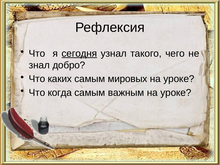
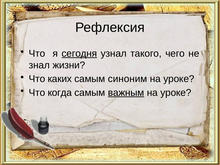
добро: добро -> жизни
мировых: мировых -> синоним
важным underline: none -> present
